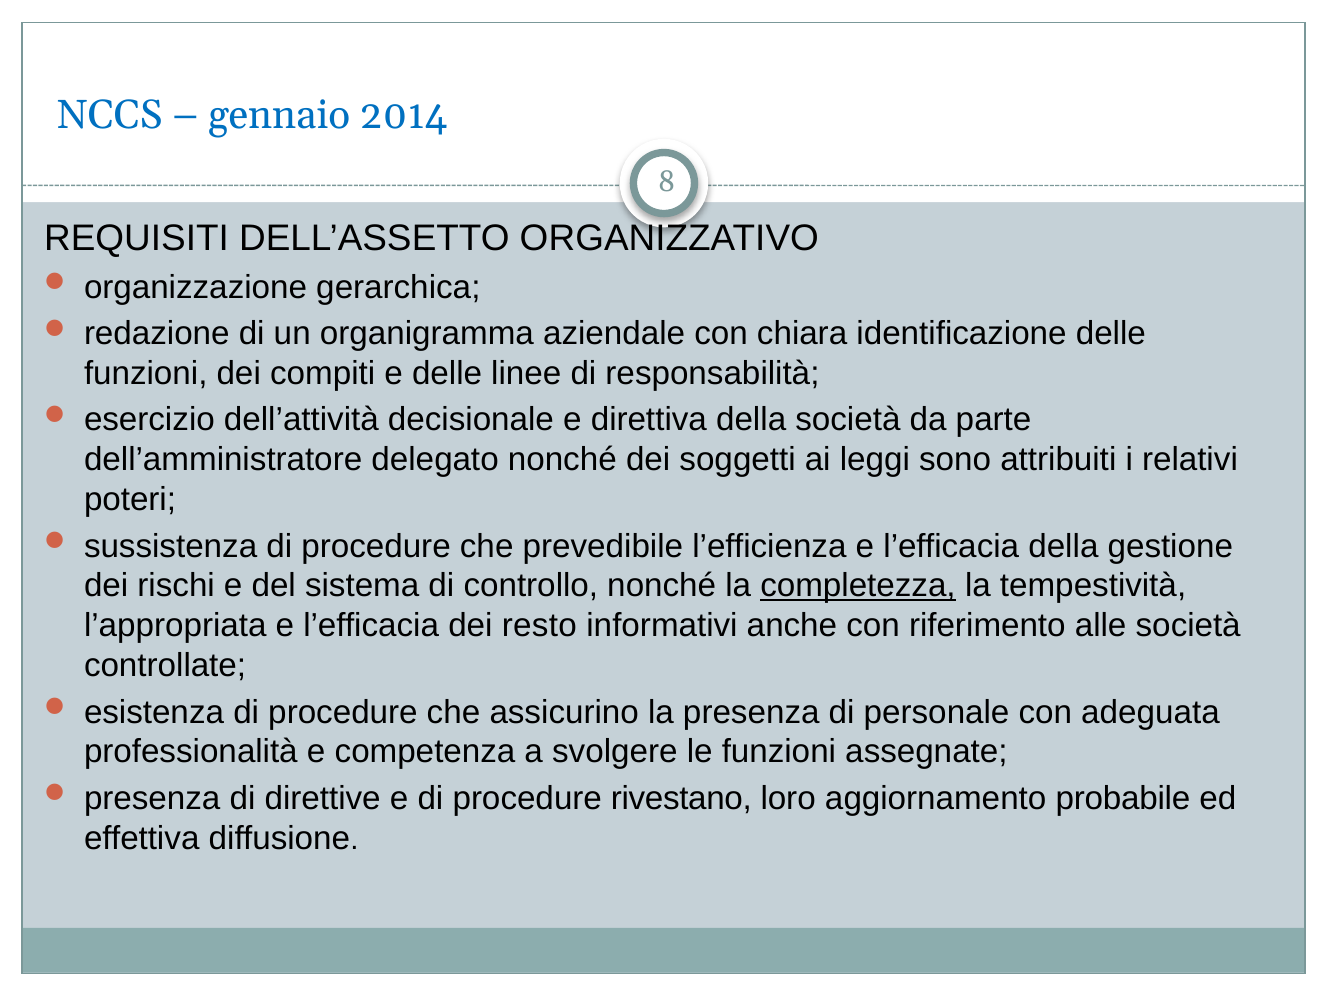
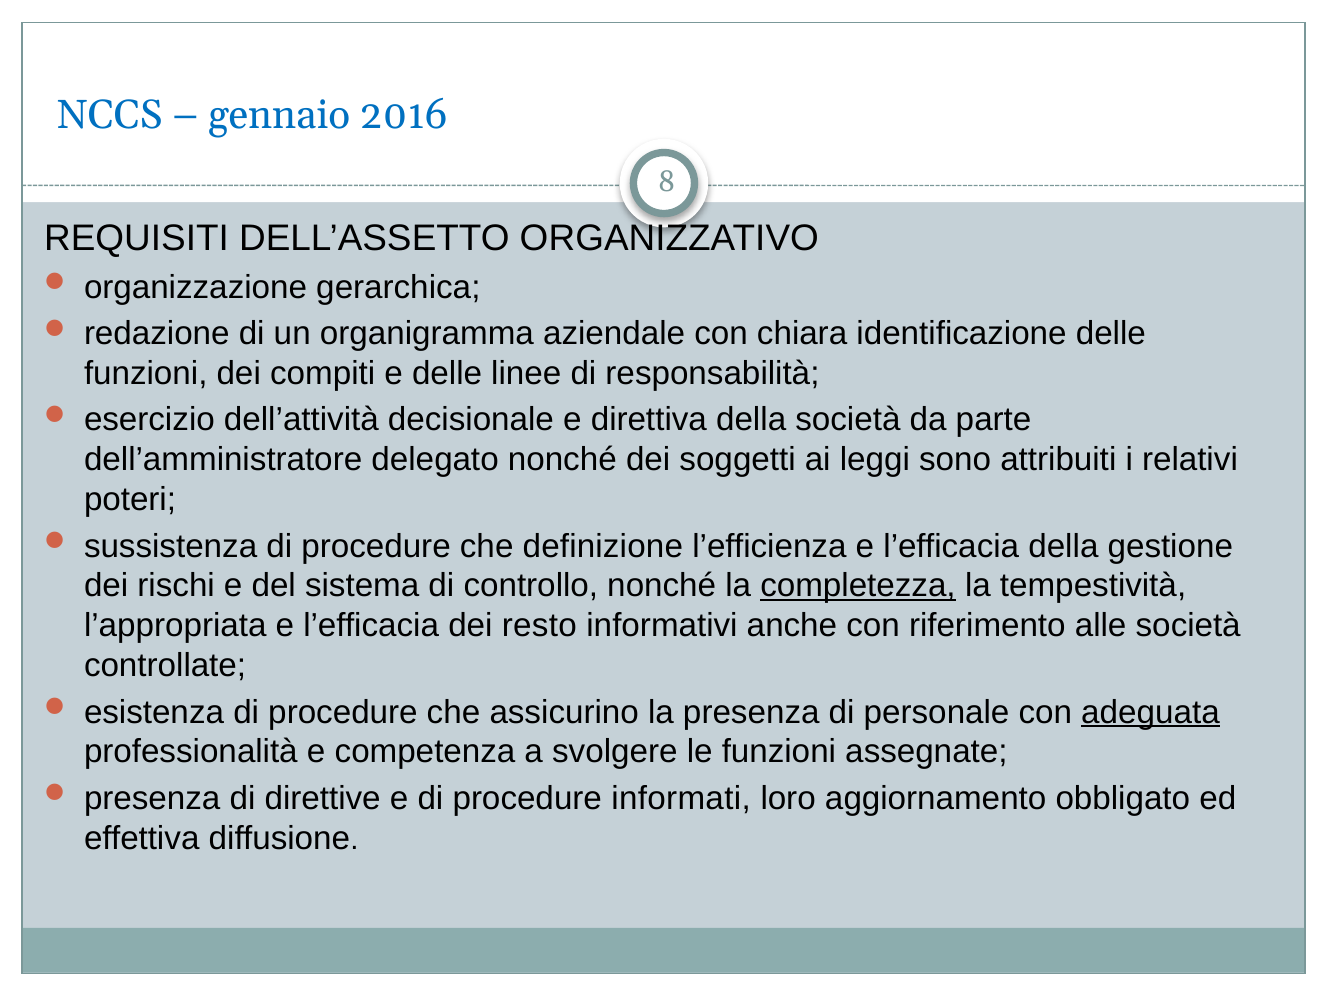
2014: 2014 -> 2016
prevedibile: prevedibile -> definizione
adeguata underline: none -> present
rivestano: rivestano -> informati
probabile: probabile -> obbligato
